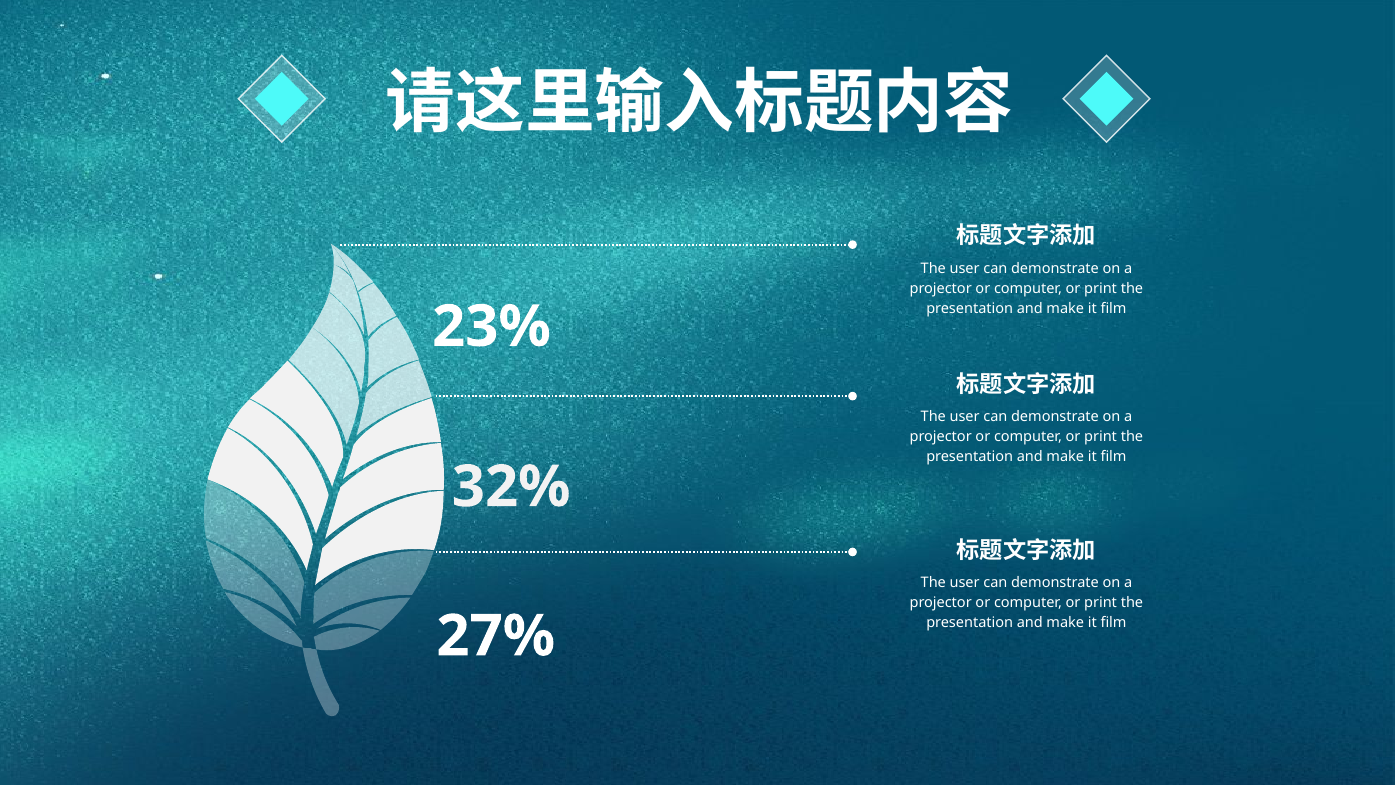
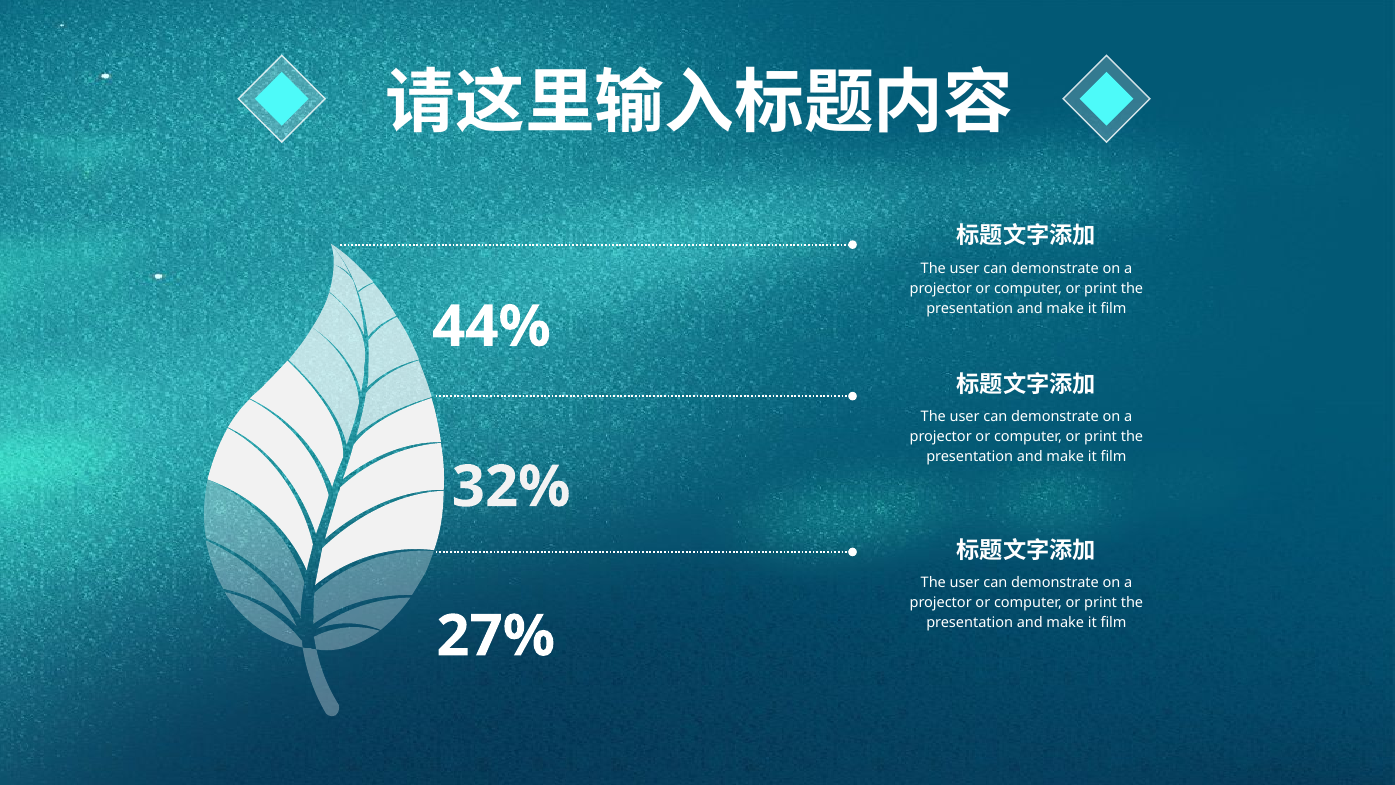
23%: 23% -> 44%
